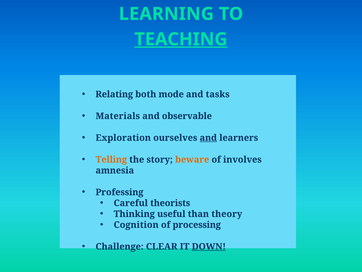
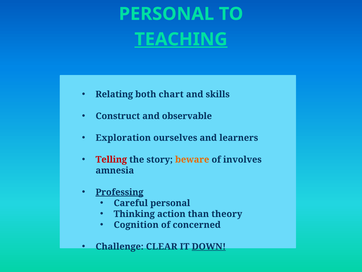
LEARNING at (166, 14): LEARNING -> PERSONAL
mode: mode -> chart
tasks: tasks -> skills
Materials: Materials -> Construct
and at (208, 138) underline: present -> none
Telling colour: orange -> red
Professing underline: none -> present
Careful theorists: theorists -> personal
useful: useful -> action
processing: processing -> concerned
